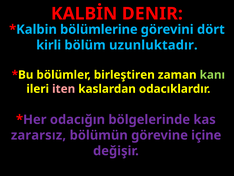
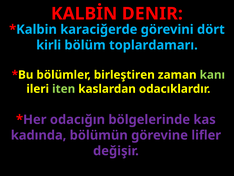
bölümlerine: bölümlerine -> karaciğerde
uzunluktadır: uzunluktadır -> toplardamarı
iten colour: pink -> light green
zararsız: zararsız -> kadında
içine: içine -> lifler
